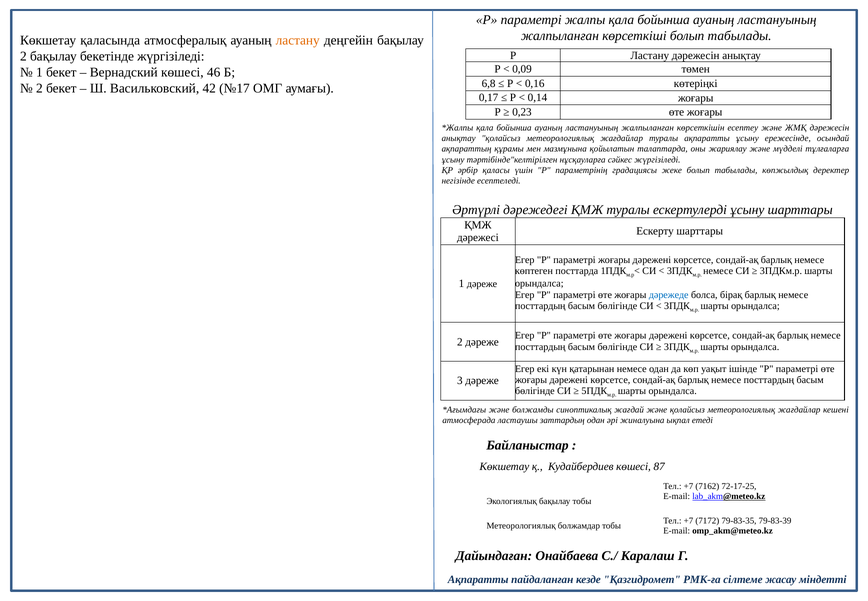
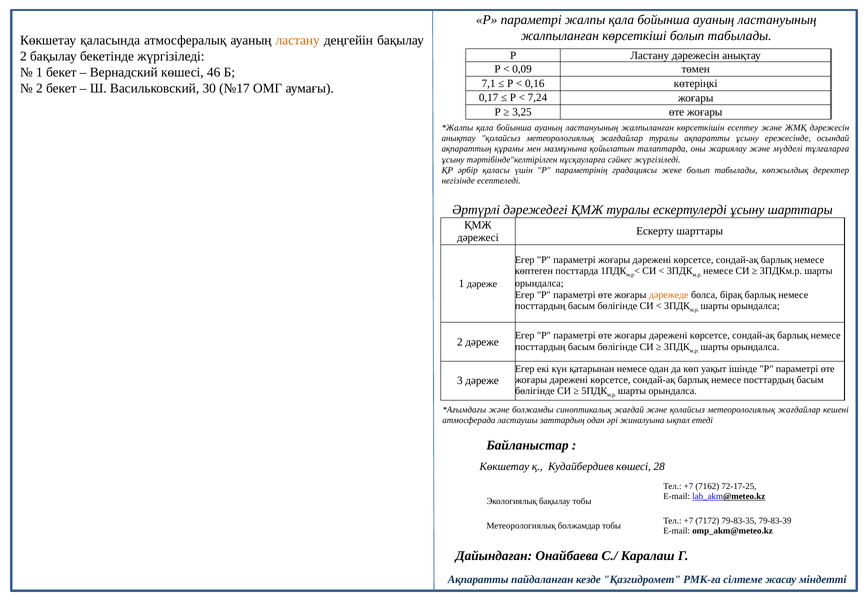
6,8: 6,8 -> 7,1
42: 42 -> 30
0,14: 0,14 -> 7,24
0,23: 0,23 -> 3,25
дәрежеде colour: blue -> orange
87: 87 -> 28
